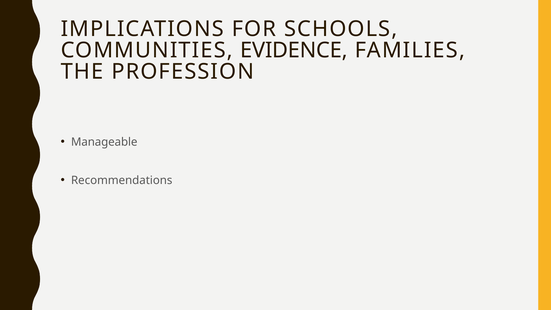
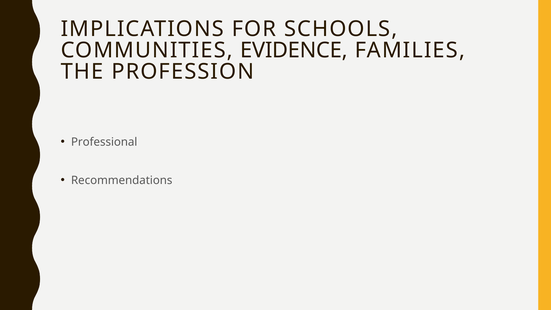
Manageable: Manageable -> Professional
